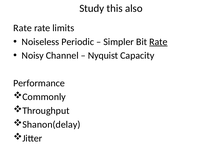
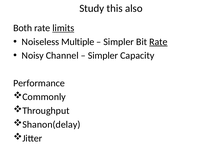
Rate at (23, 28): Rate -> Both
limits underline: none -> present
Periodic: Periodic -> Multiple
Nyquist at (103, 56): Nyquist -> Simpler
